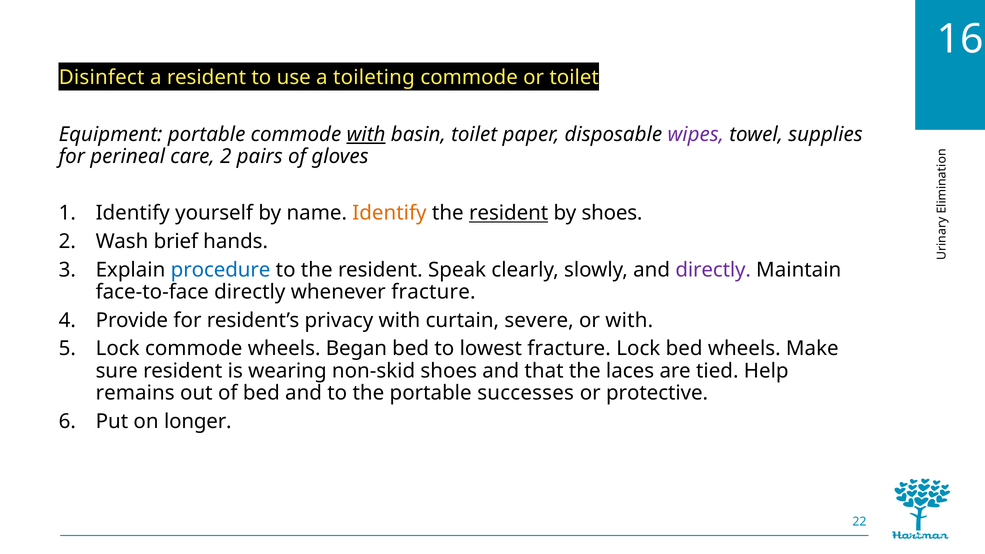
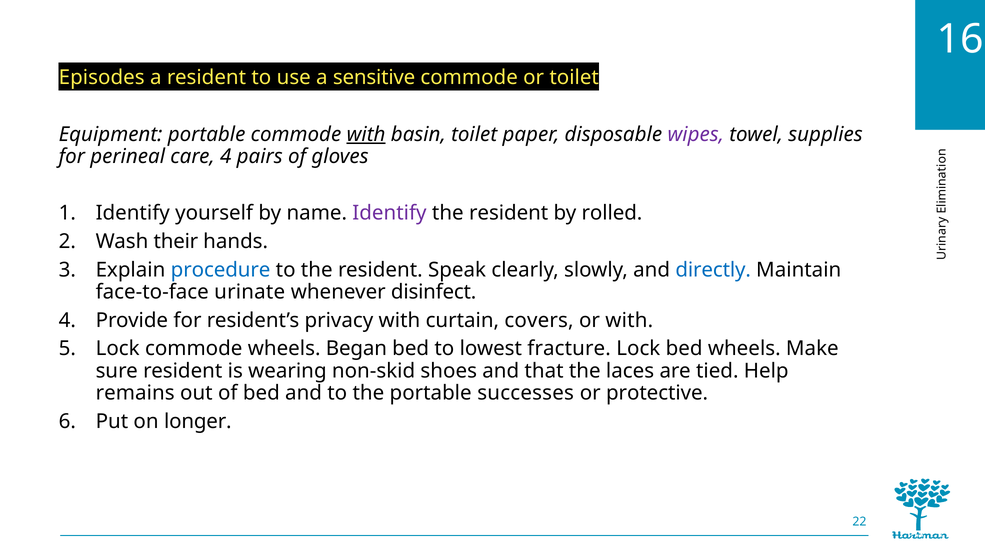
Disinfect: Disinfect -> Episodes
toileting: toileting -> sensitive
care 2: 2 -> 4
Identify at (389, 213) colour: orange -> purple
resident at (509, 213) underline: present -> none
by shoes: shoes -> rolled
brief: brief -> their
directly at (713, 270) colour: purple -> blue
face-to-face directly: directly -> urinate
whenever fracture: fracture -> disinfect
severe: severe -> covers
